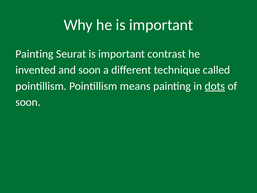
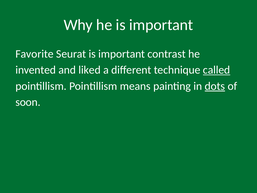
Painting at (34, 54): Painting -> Favorite
and soon: soon -> liked
called underline: none -> present
